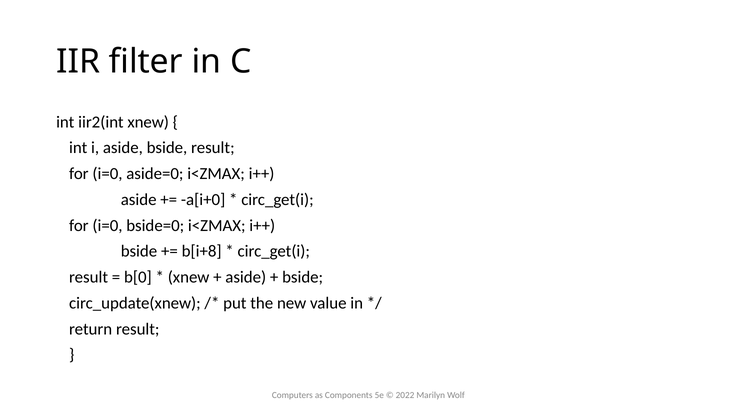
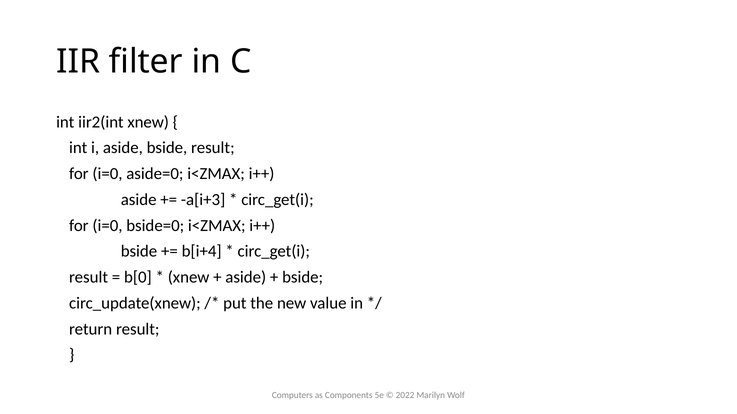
a[i+0: a[i+0 -> a[i+3
b[i+8: b[i+8 -> b[i+4
